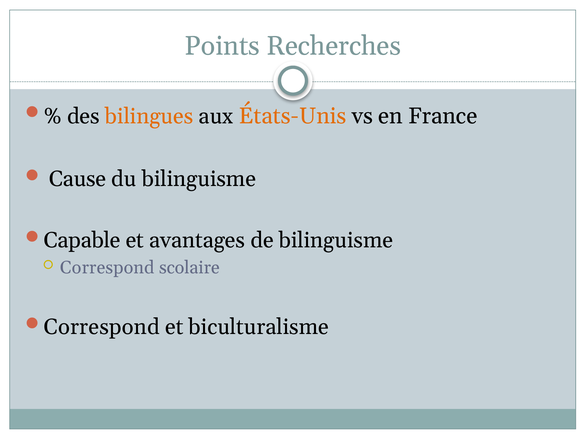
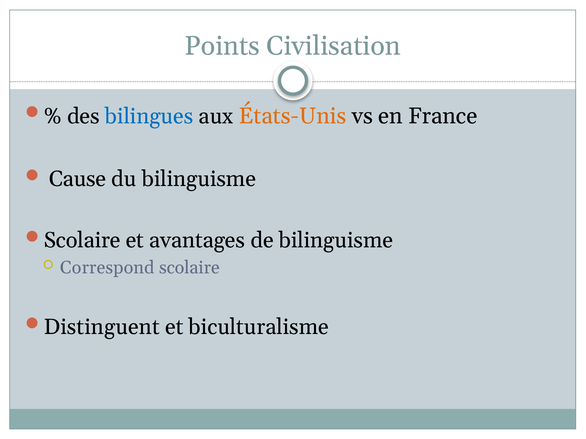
Recherches: Recherches -> Civilisation
bilingues colour: orange -> blue
Capable at (82, 241): Capable -> Scolaire
Correspond at (102, 327): Correspond -> Distinguent
